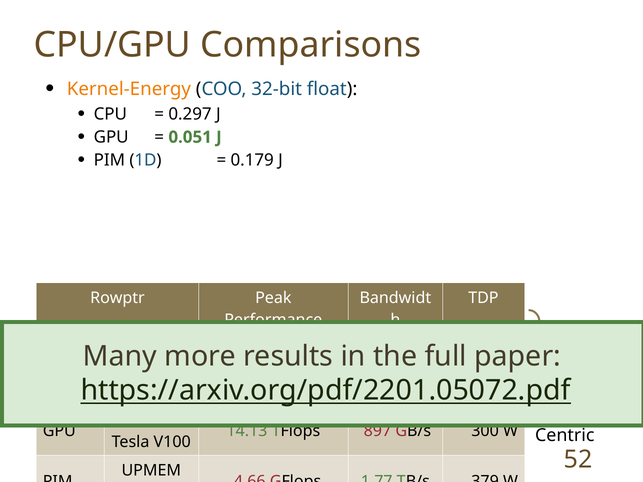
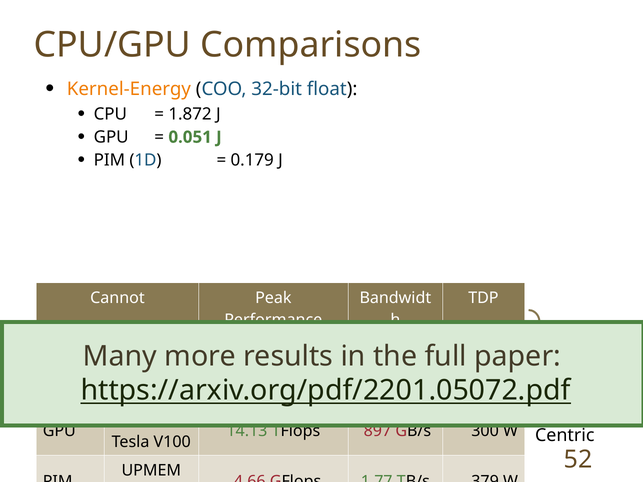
0.297: 0.297 -> 1.872
Rowptr: Rowptr -> Cannot
